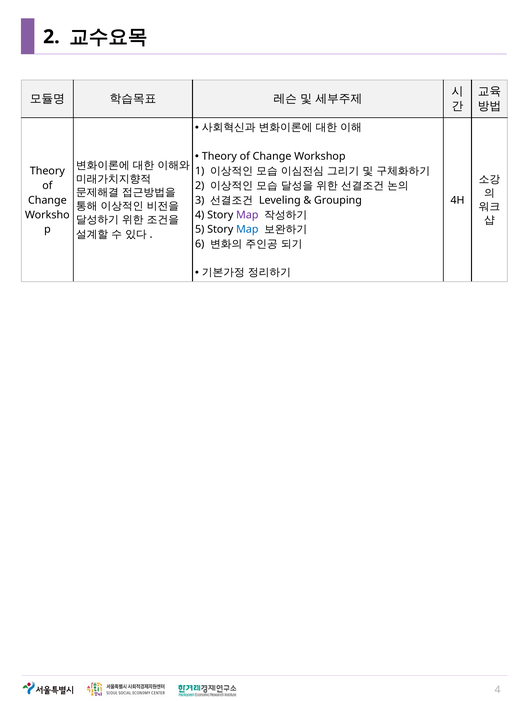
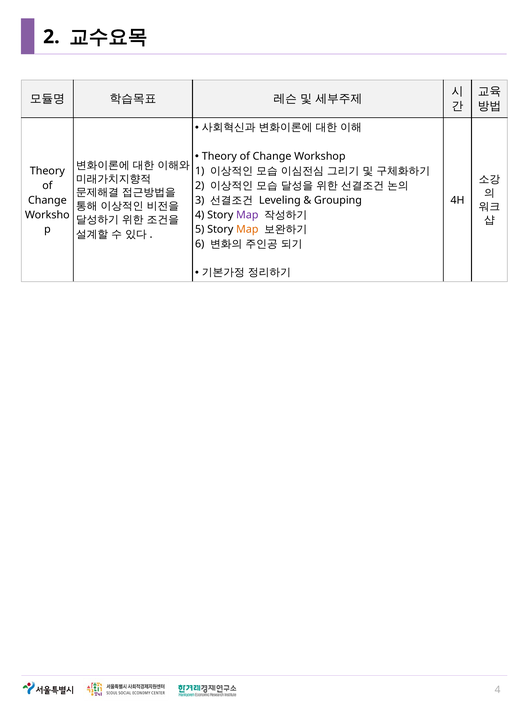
Map at (247, 230) colour: blue -> orange
